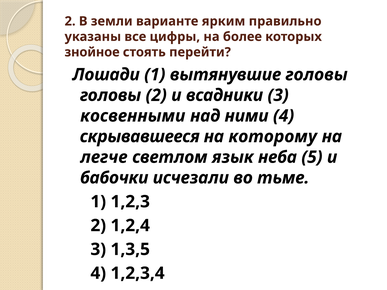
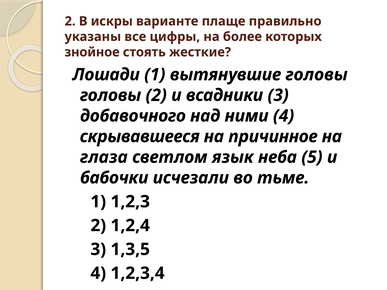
земли: земли -> искры
ярким: ярким -> плаще
перейти: перейти -> жесткие
косвенными: косвенными -> добавочного
которому: которому -> причинное
легче: легче -> глаза
